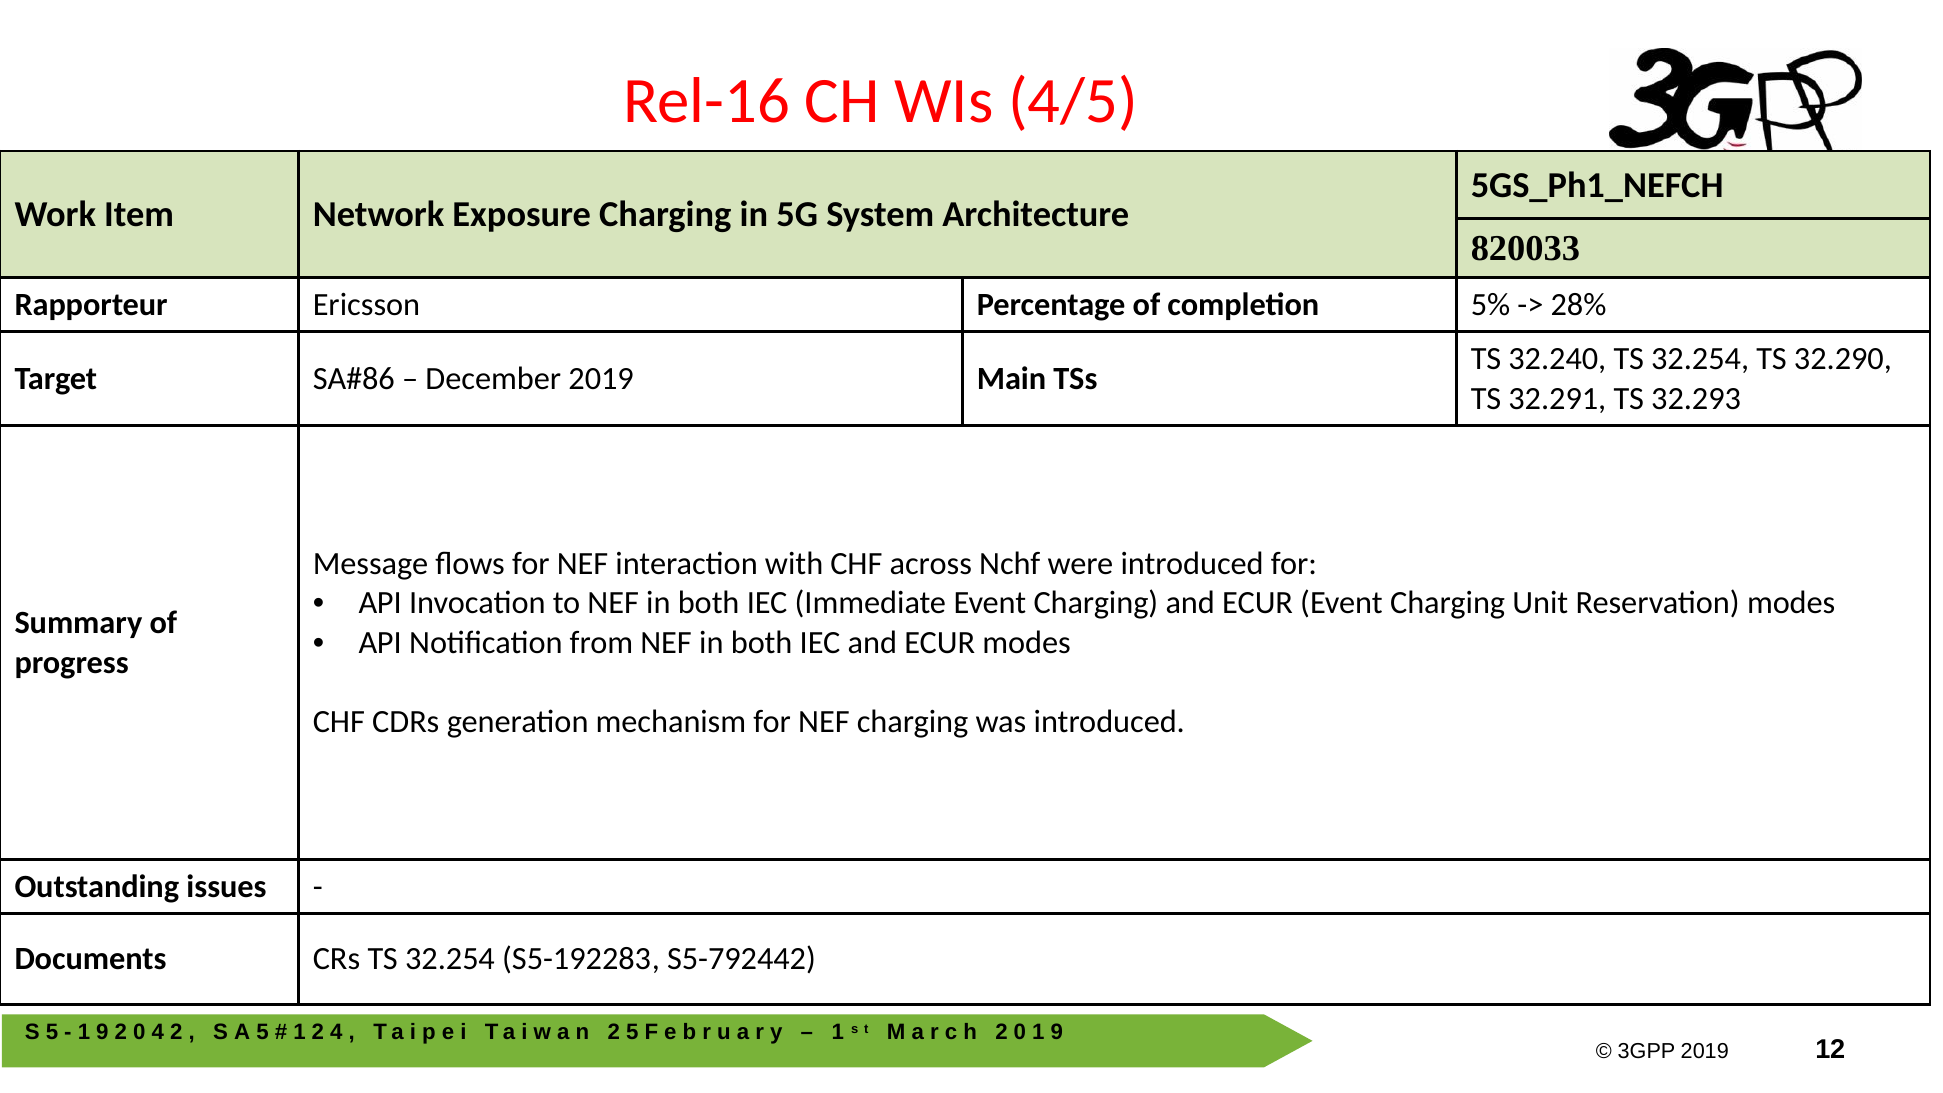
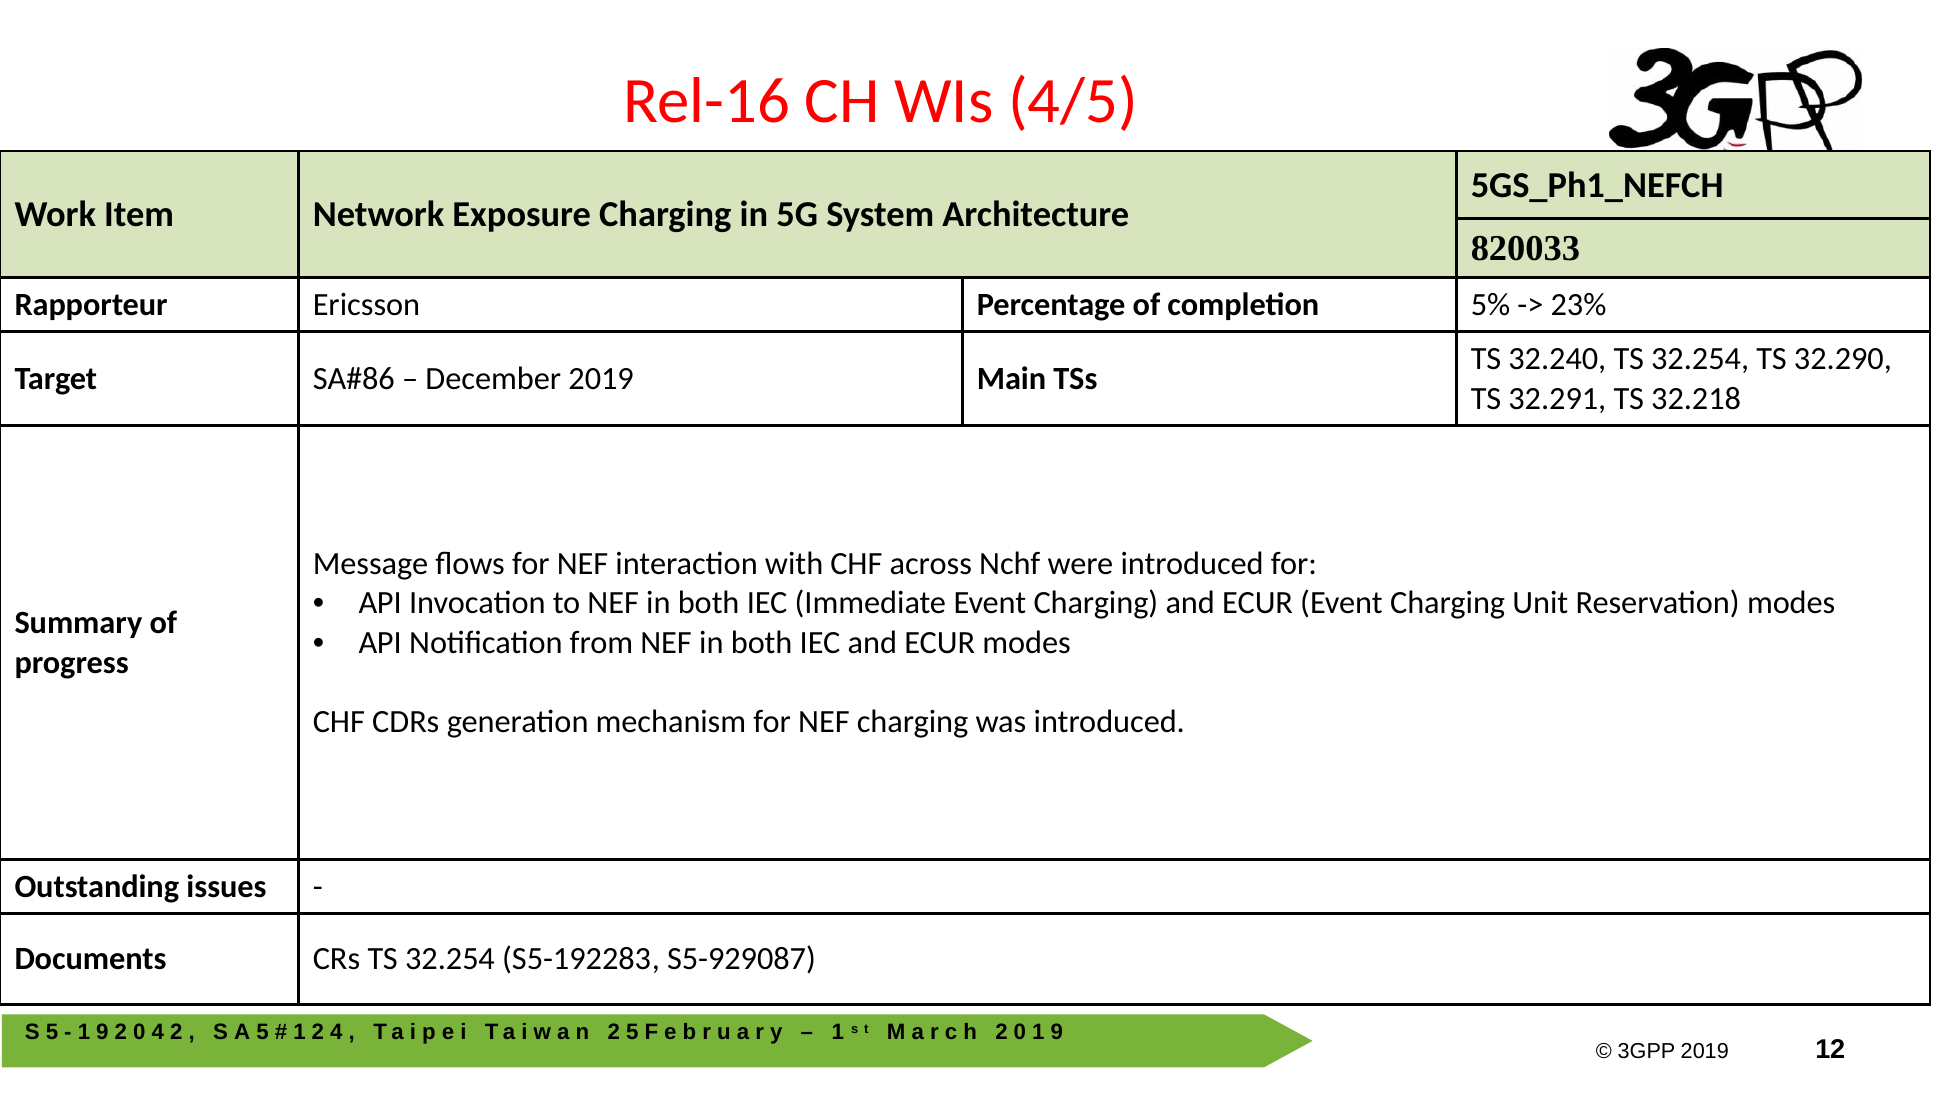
28%: 28% -> 23%
32.293: 32.293 -> 32.218
S5-792442: S5-792442 -> S5-929087
